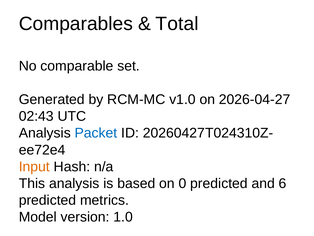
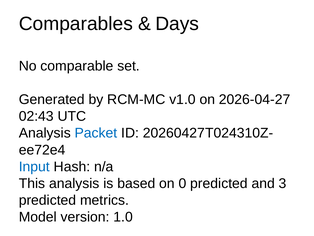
Total: Total -> Days
Input colour: orange -> blue
6: 6 -> 3
